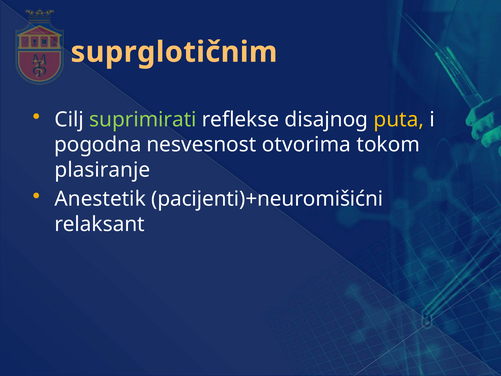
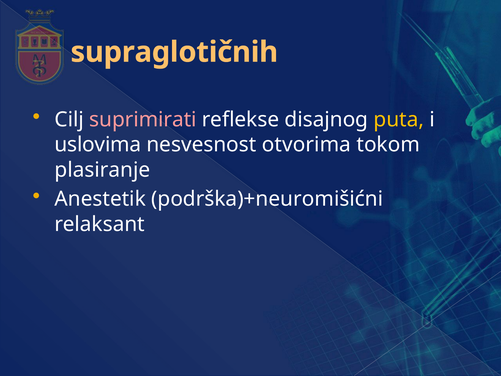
suprglotičnim: suprglotičnim -> supraglotičnih
suprimirati colour: light green -> pink
pogodna: pogodna -> uslovima
pacijenti)+neuromišićni: pacijenti)+neuromišićni -> podrška)+neuromišićni
